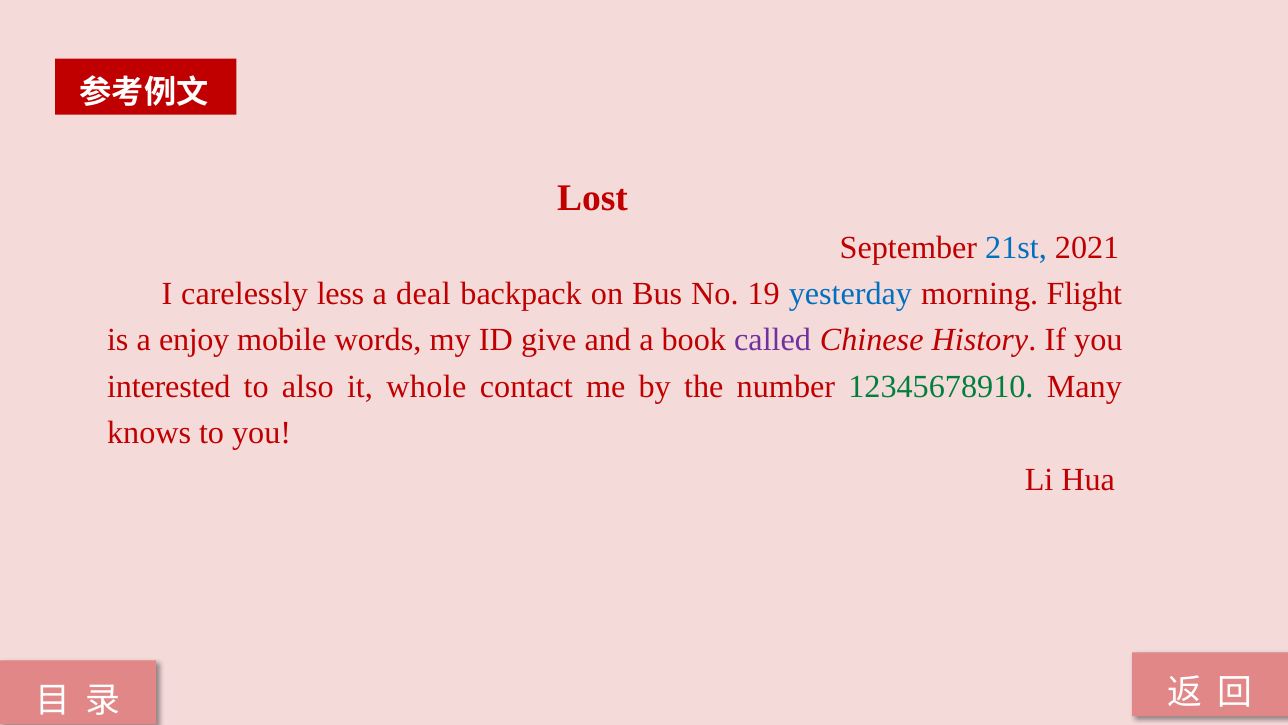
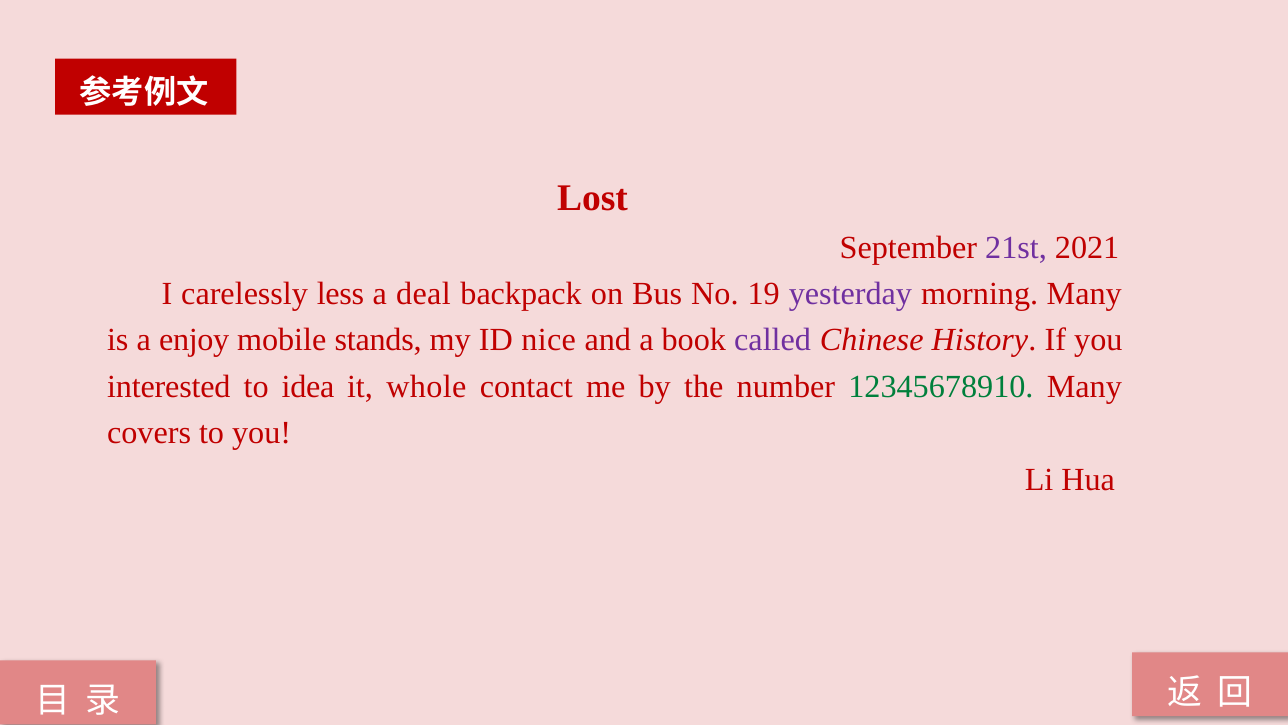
21st colour: blue -> purple
yesterday colour: blue -> purple
morning Flight: Flight -> Many
words: words -> stands
give: give -> nice
also: also -> idea
knows: knows -> covers
